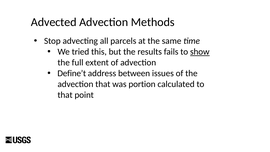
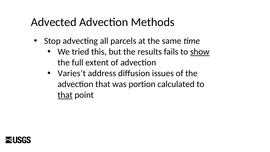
Define’t: Define’t -> Varies’t
between: between -> diffusion
that at (65, 95) underline: none -> present
